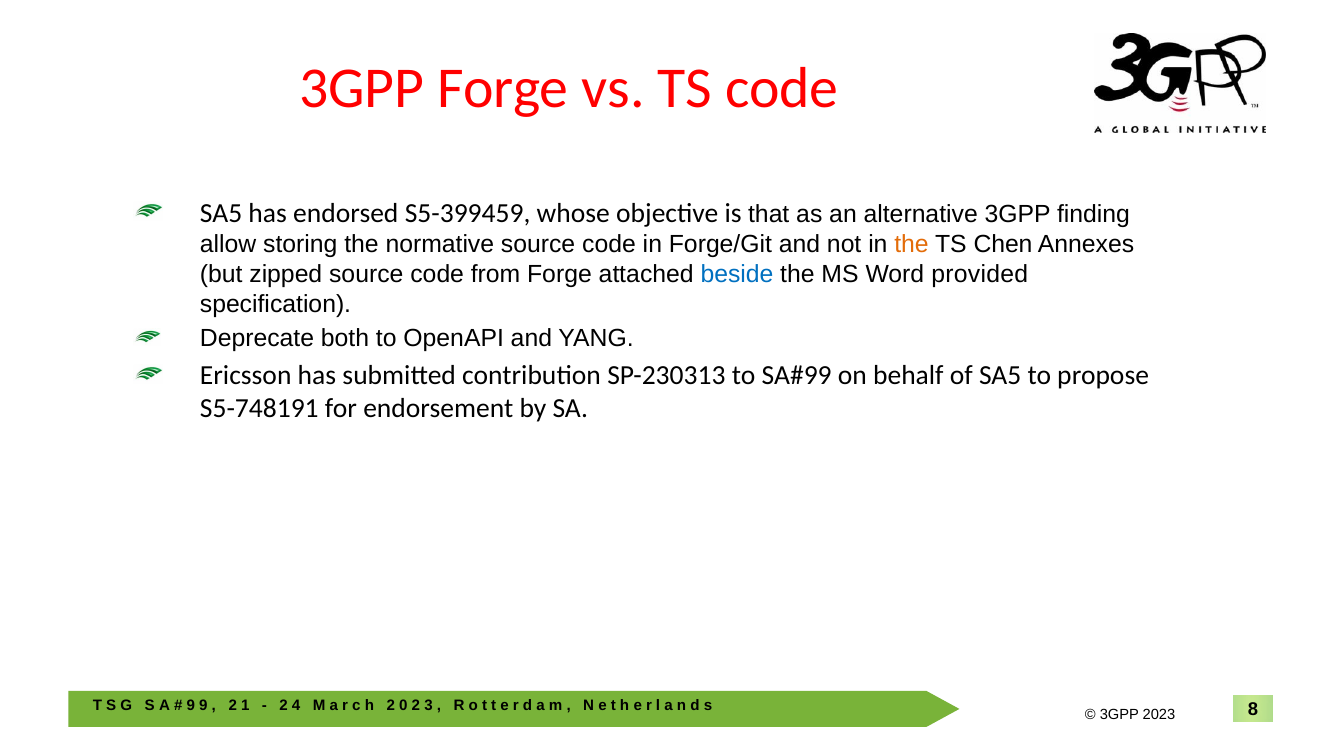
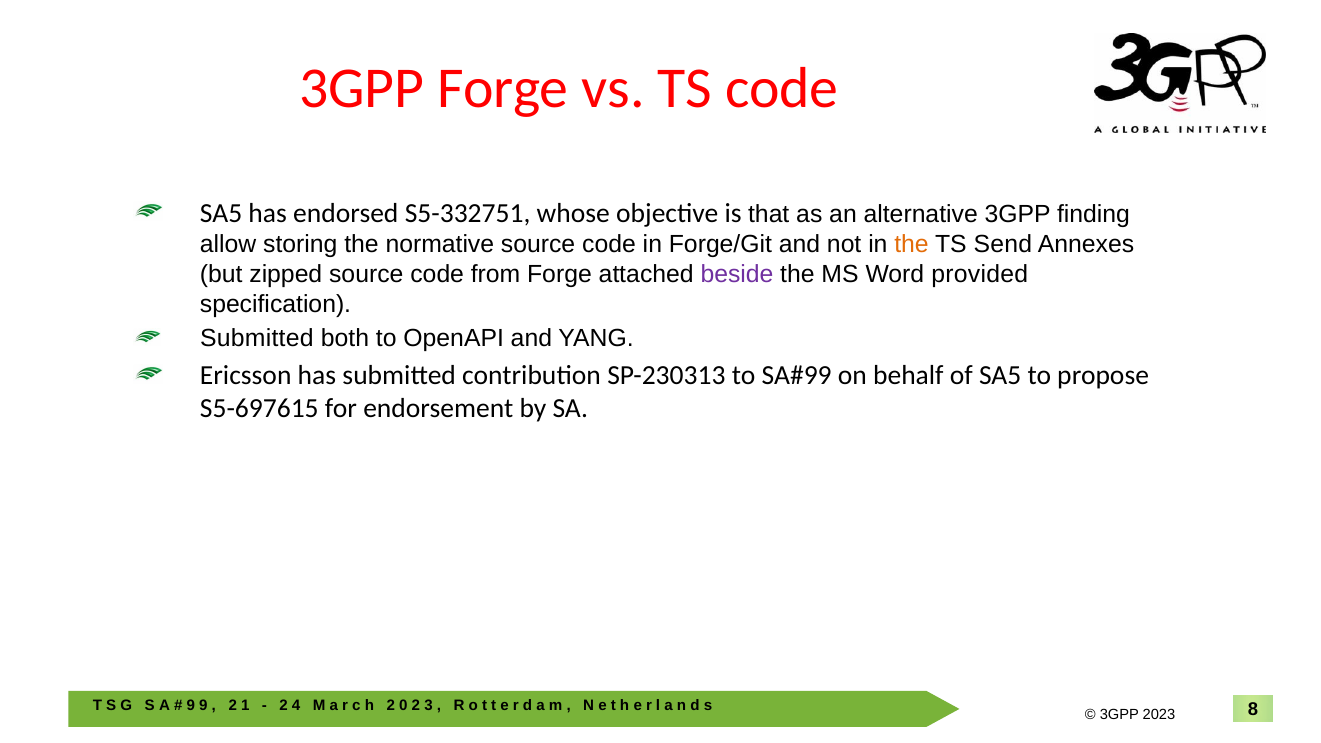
S5-399459: S5-399459 -> S5-332751
Chen: Chen -> Send
beside colour: blue -> purple
Deprecate at (257, 339): Deprecate -> Submitted
S5-748191: S5-748191 -> S5-697615
